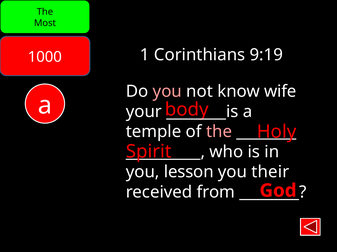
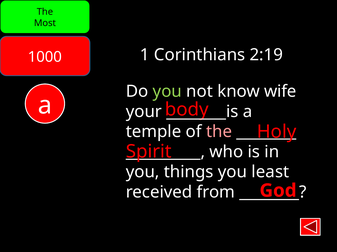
9:19: 9:19 -> 2:19
you at (167, 92) colour: pink -> light green
lesson: lesson -> things
their: their -> least
